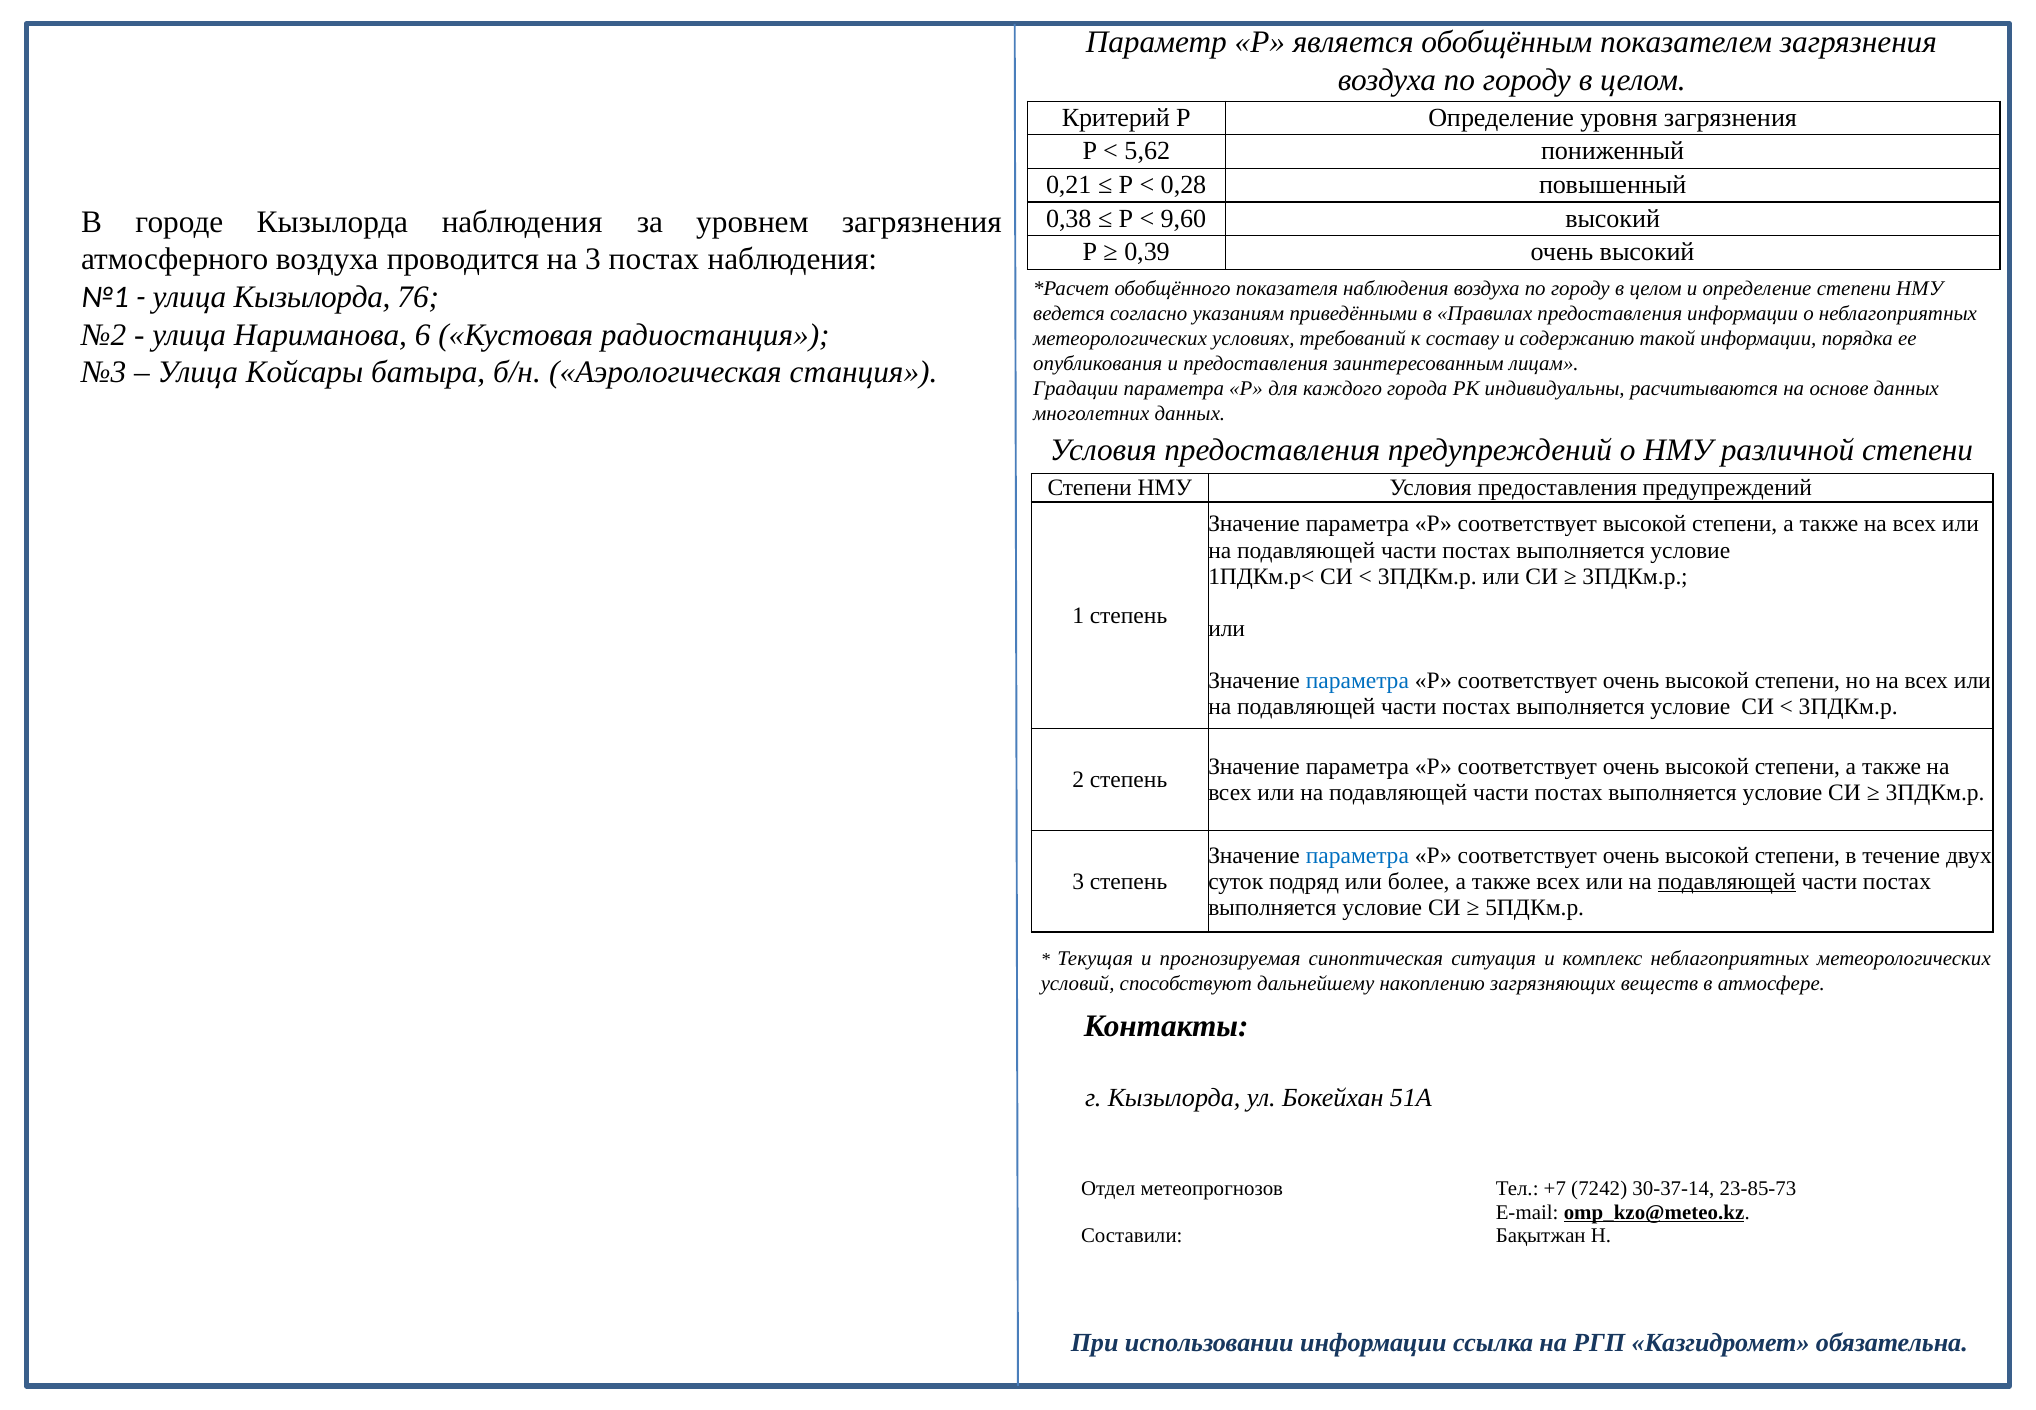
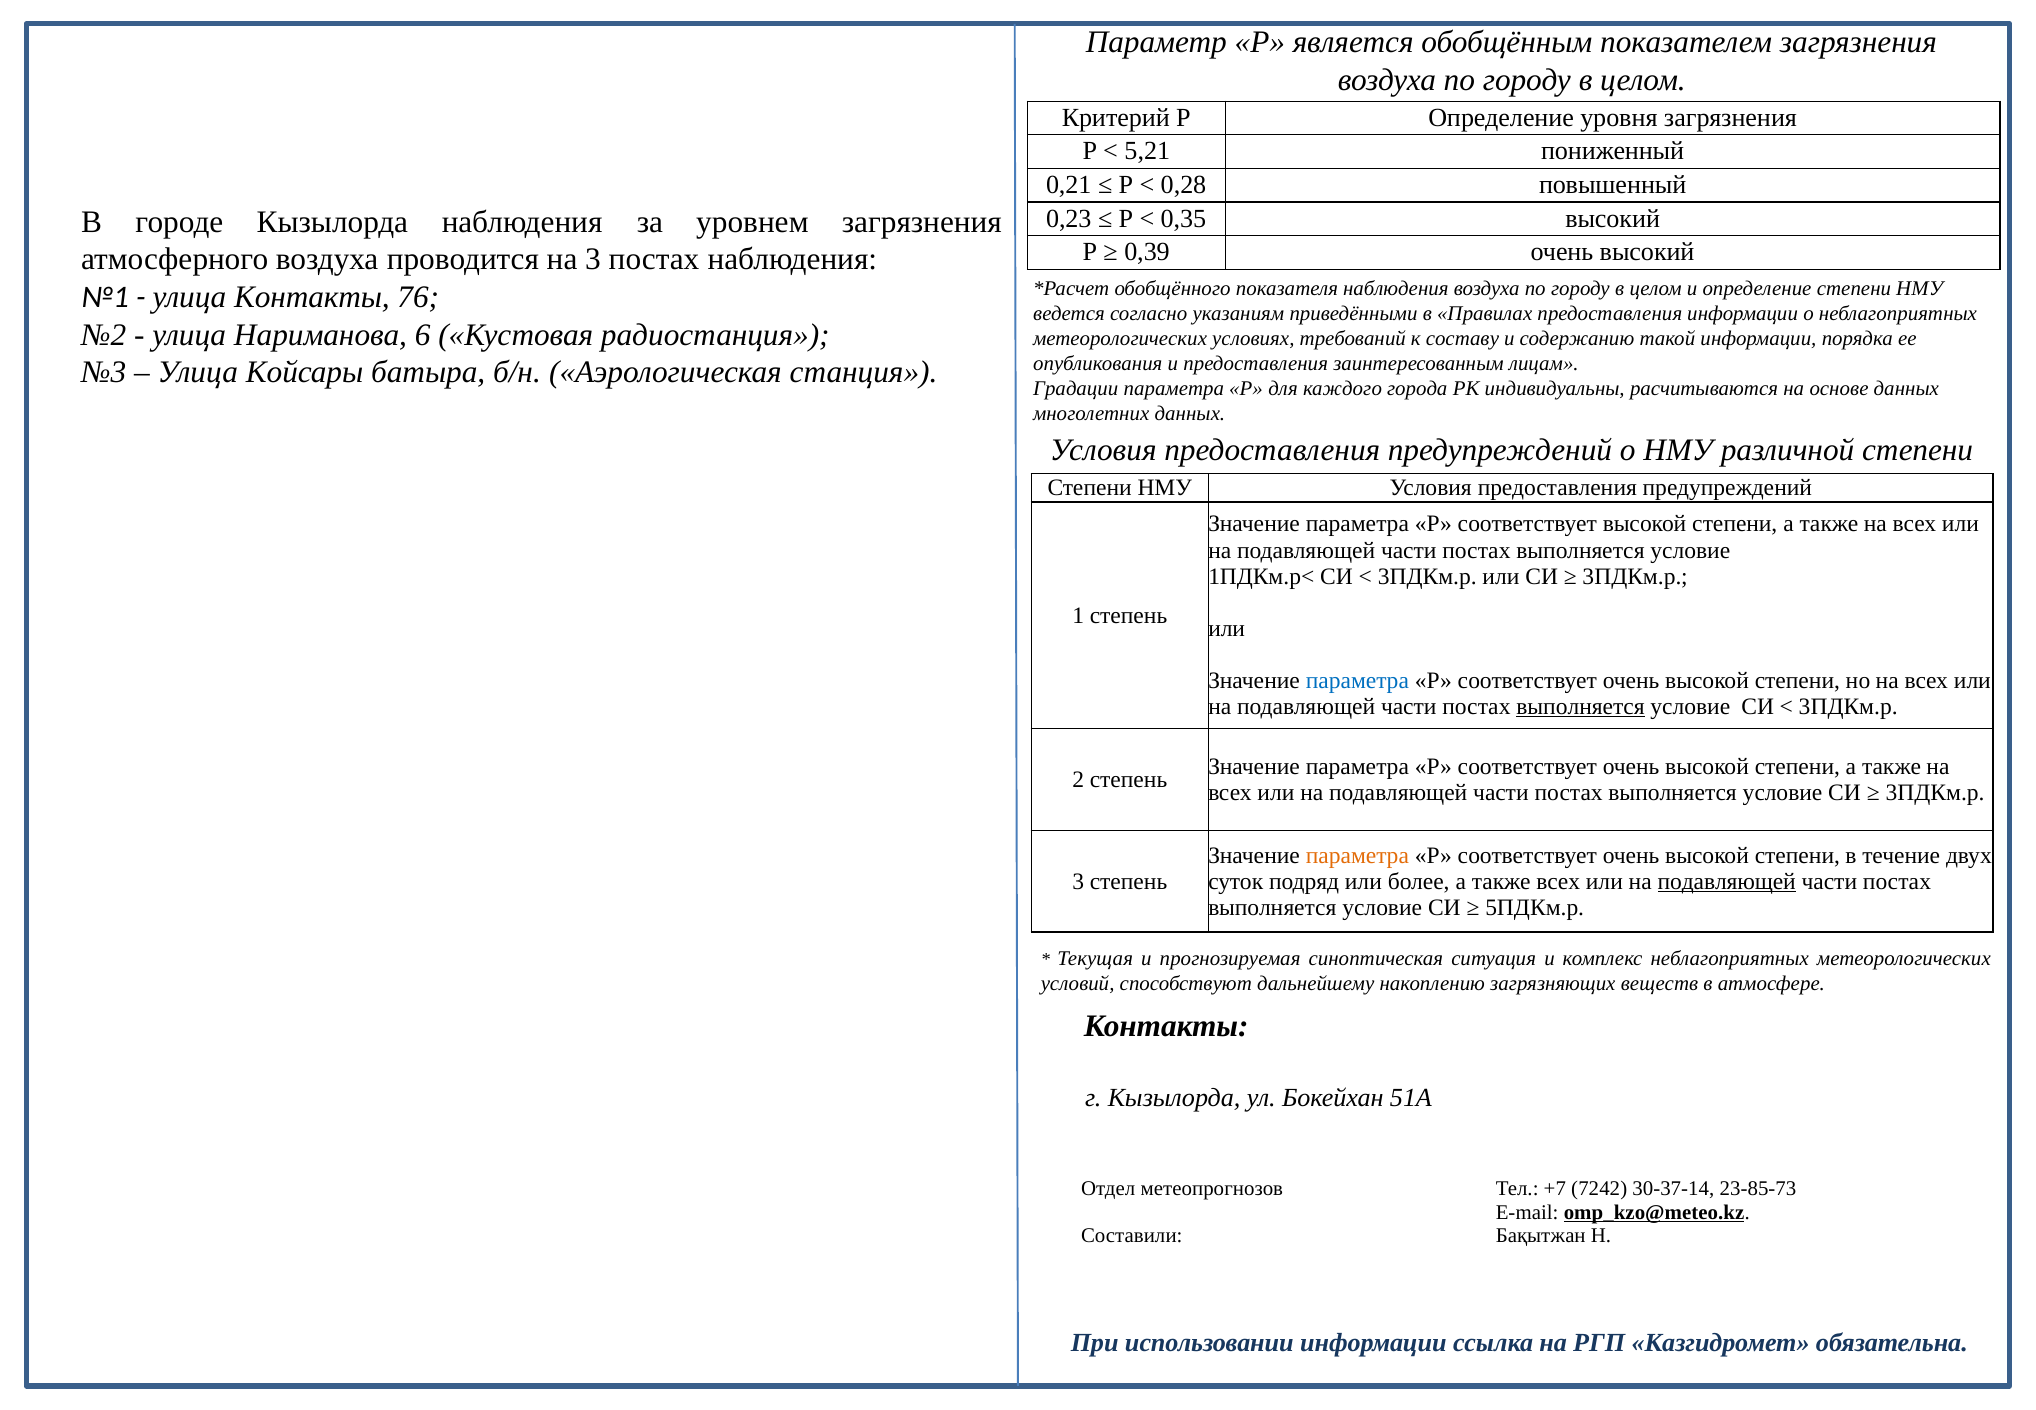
5,62: 5,62 -> 5,21
0,38: 0,38 -> 0,23
9,60: 9,60 -> 0,35
улица Кызылорда: Кызылорда -> Контакты
выполняется at (1580, 706) underline: none -> present
параметра at (1357, 855) colour: blue -> orange
